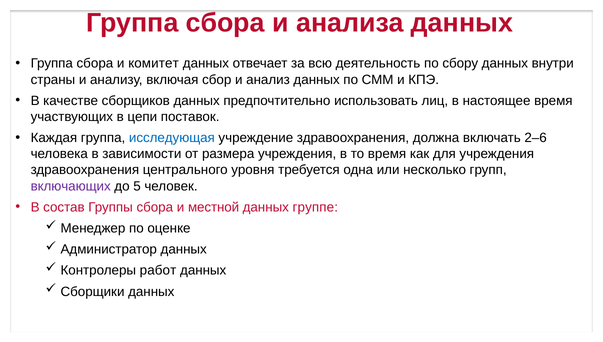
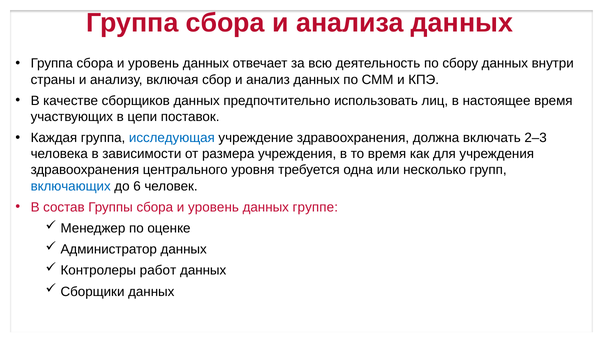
Группа сбора и комитет: комитет -> уровень
2–6: 2–6 -> 2–3
включающих colour: purple -> blue
5: 5 -> 6
Группы сбора и местной: местной -> уровень
